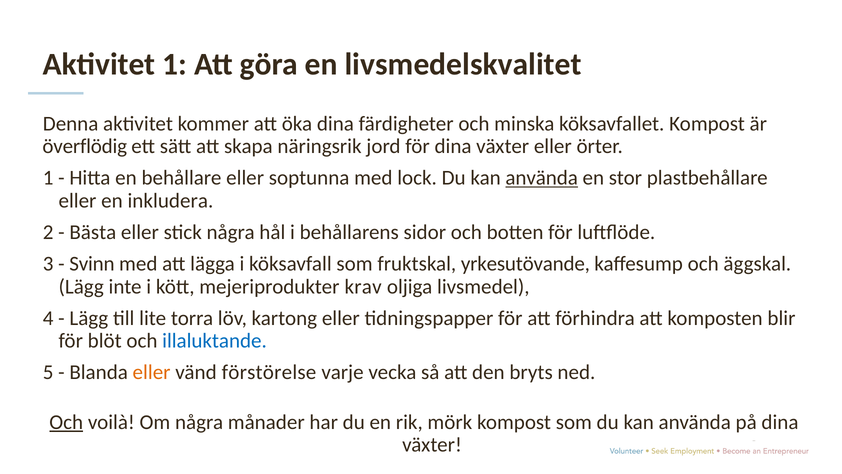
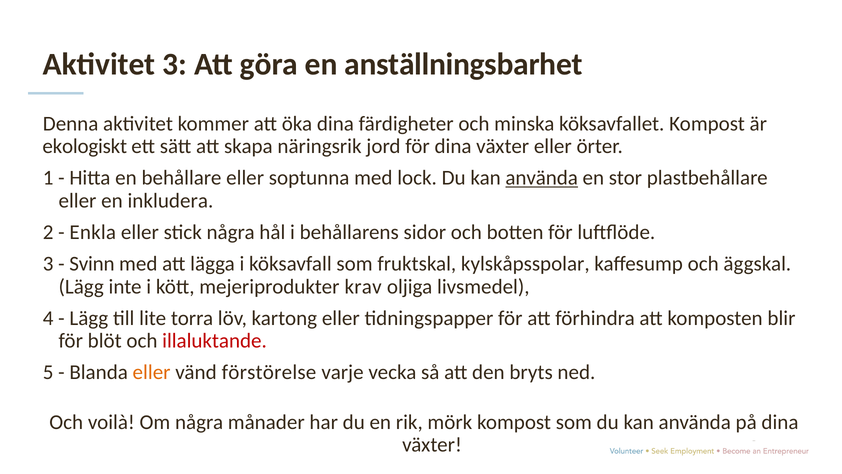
Aktivitet 1: 1 -> 3
livsmedelskvalitet: livsmedelskvalitet -> anställningsbarhet
överflödig: överflödig -> ekologiskt
Bästa: Bästa -> Enkla
yrkesutövande: yrkesutövande -> kylskåpsspolar
illaluktande colour: blue -> red
Och at (66, 422) underline: present -> none
